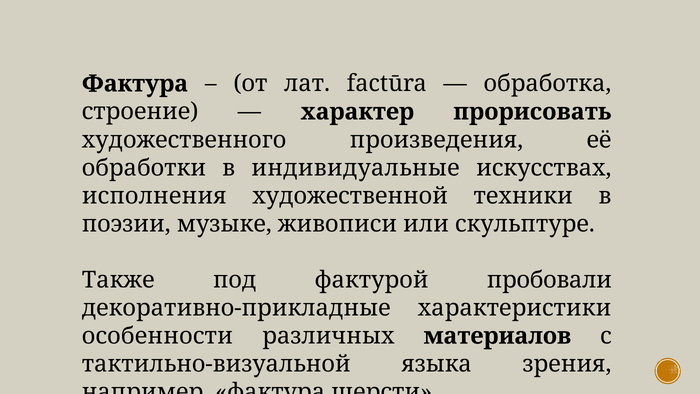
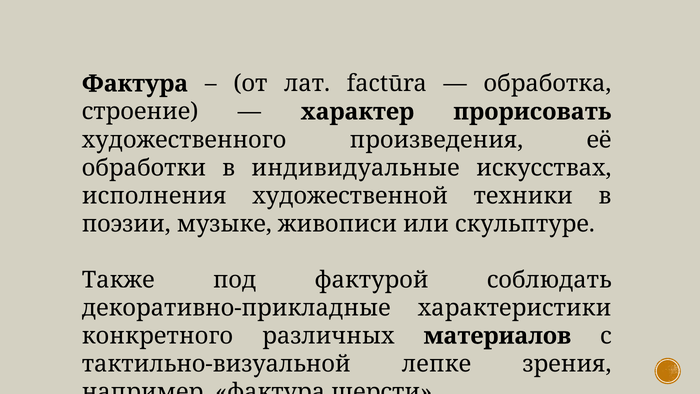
пробовали: пробовали -> соблюдать
особенности: особенности -> конкретного
языка: языка -> лепке
